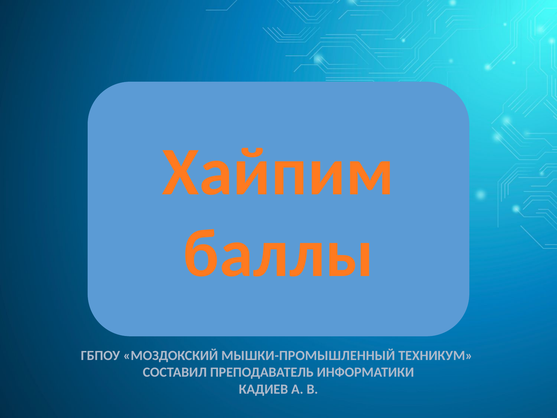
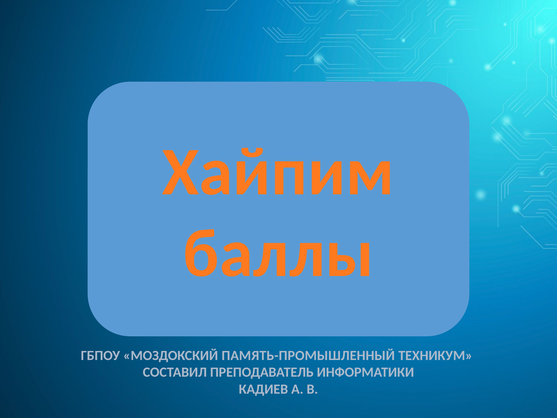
МЫШКИ-ПРОМЫШЛЕННЫЙ: МЫШКИ-ПРОМЫШЛЕННЫЙ -> ПАМЯТЬ-ПРОМЫШЛЕННЫЙ
